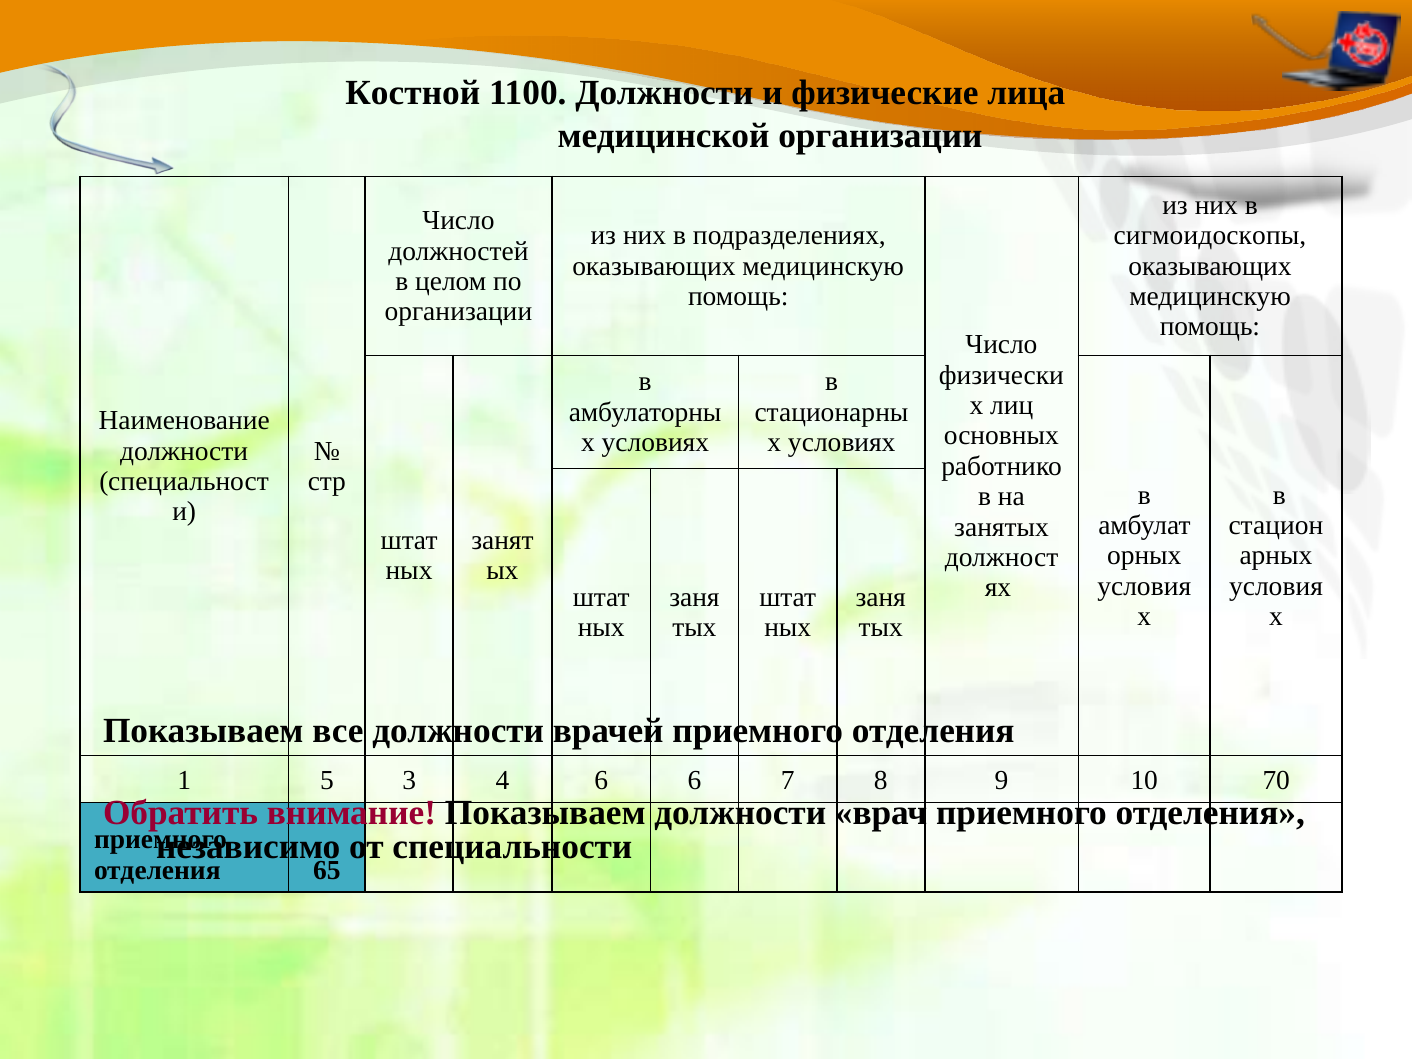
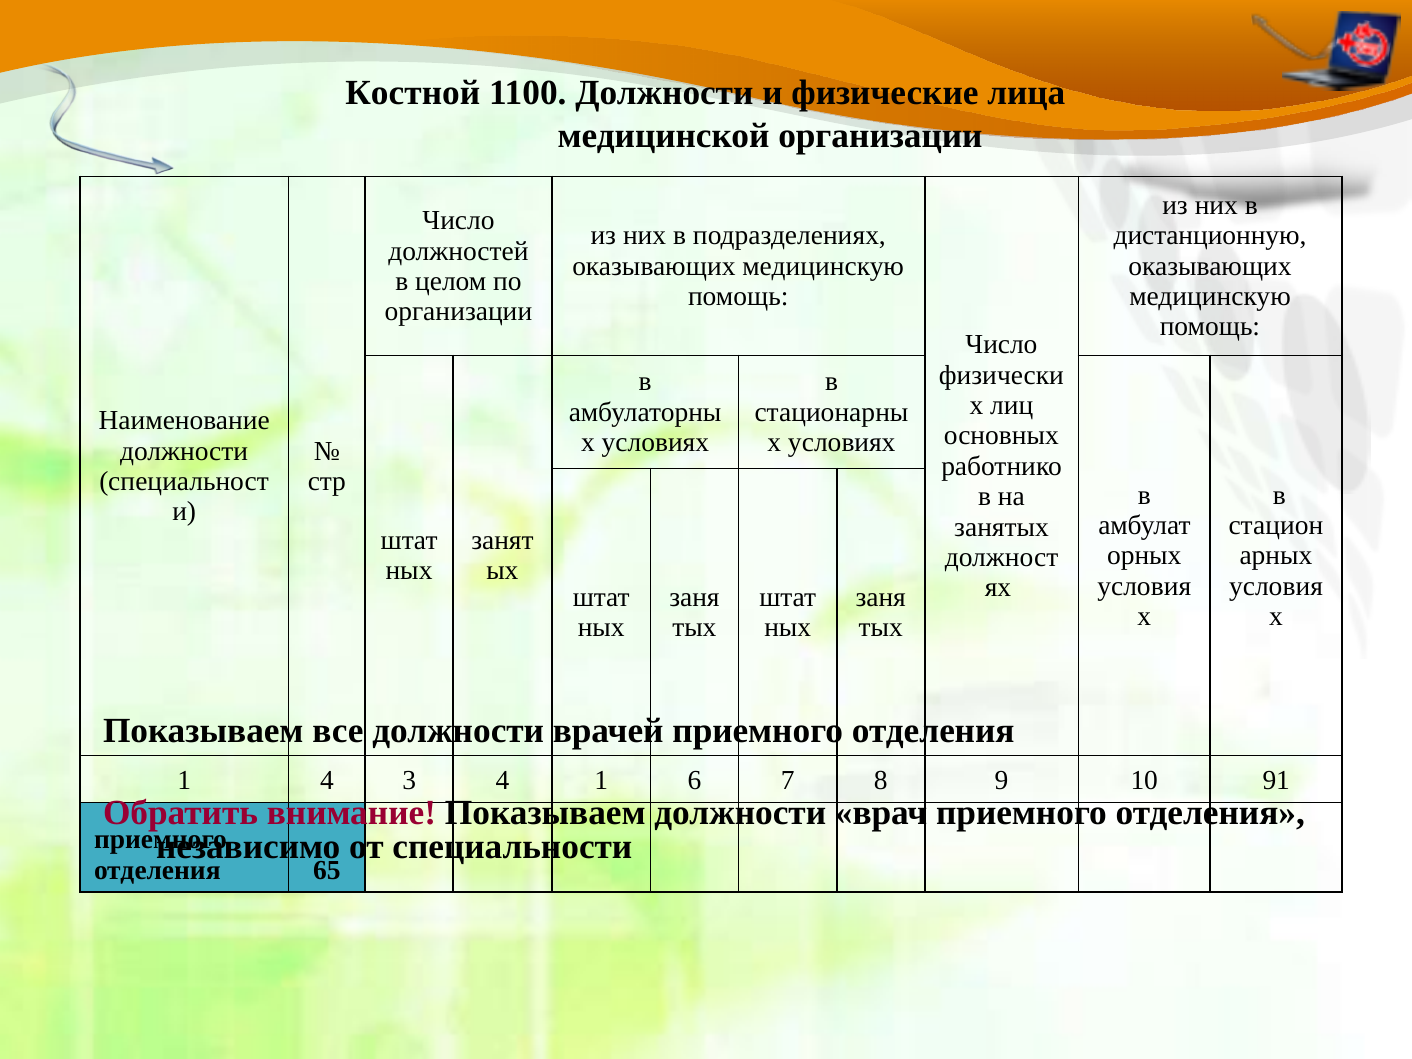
сигмоидоскопы: сигмоидоскопы -> дистанционную
1 5: 5 -> 4
4 6: 6 -> 1
70: 70 -> 91
